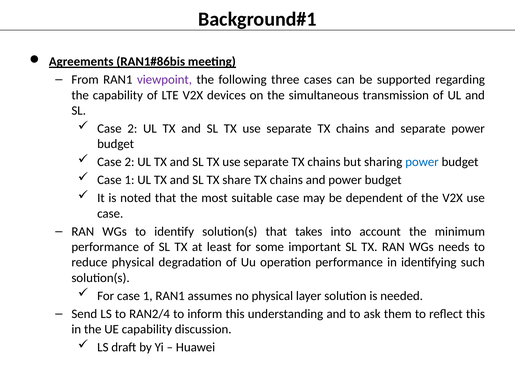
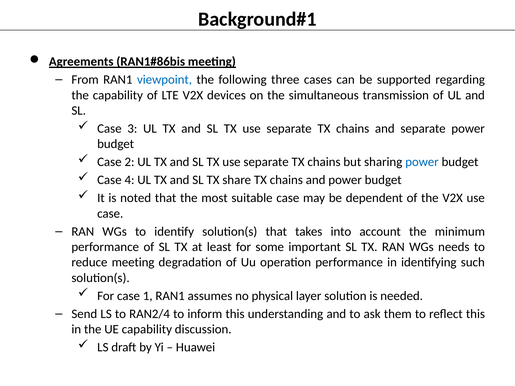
viewpoint colour: purple -> blue
2 at (132, 129): 2 -> 3
1 at (129, 180): 1 -> 4
reduce physical: physical -> meeting
